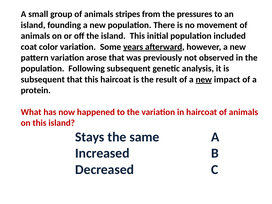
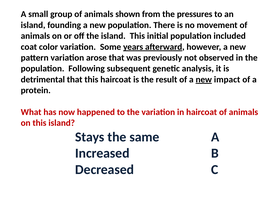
stripes: stripes -> shown
subsequent at (43, 79): subsequent -> detrimental
